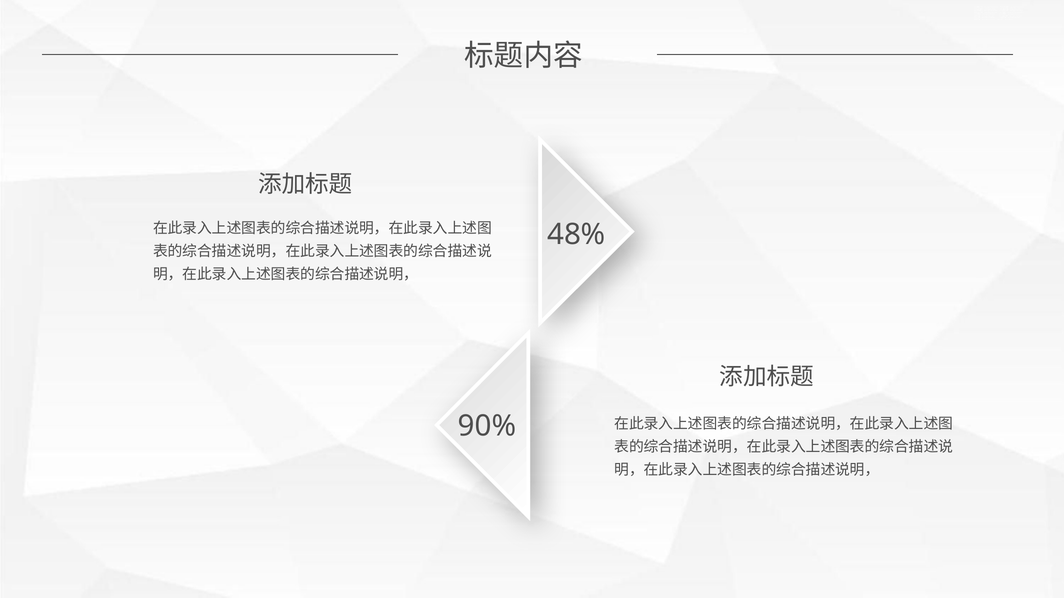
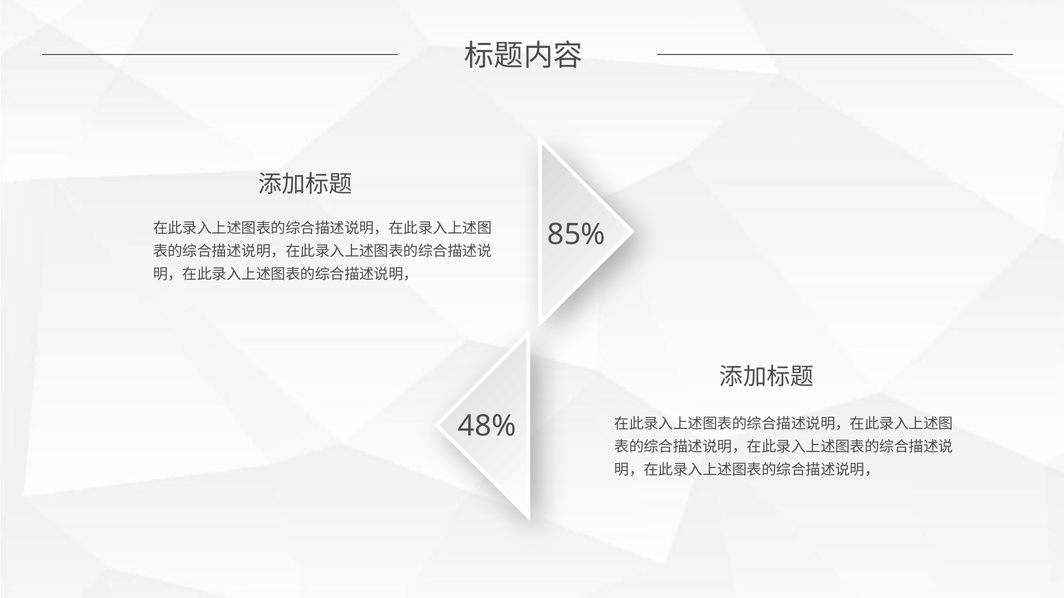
48%: 48% -> 85%
90%: 90% -> 48%
